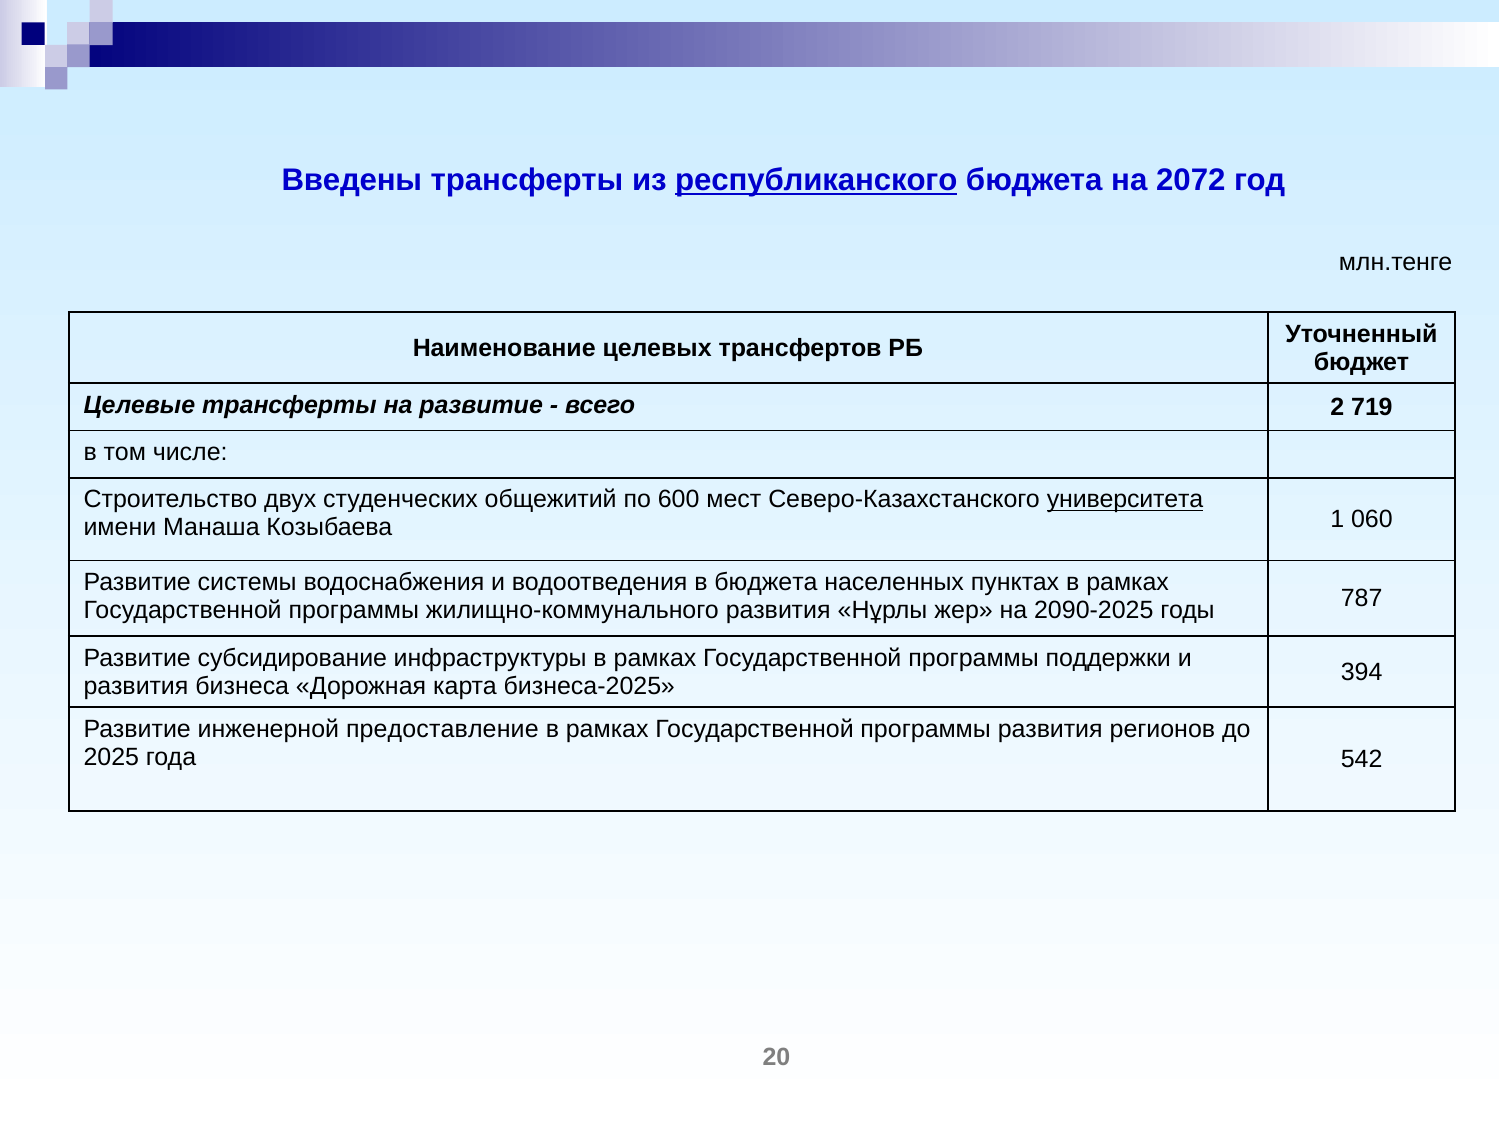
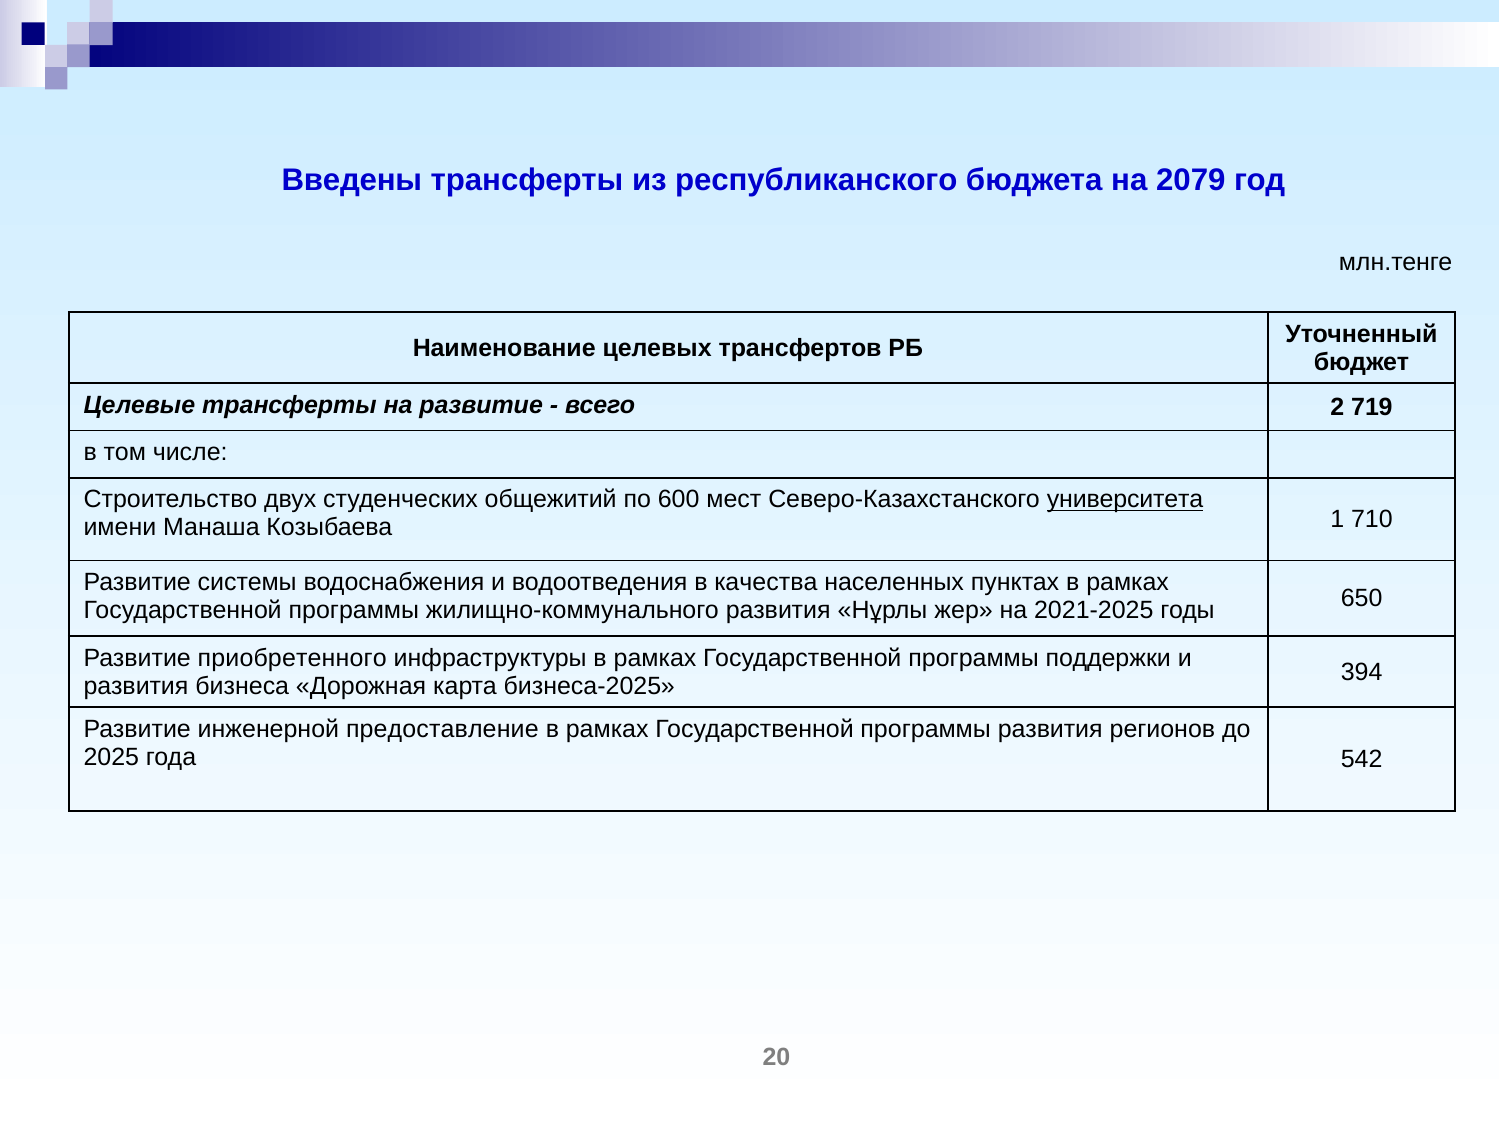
республиканского underline: present -> none
2072: 2072 -> 2079
060: 060 -> 710
в бюджета: бюджета -> качества
2090-2025: 2090-2025 -> 2021-2025
787: 787 -> 650
субсидирование: субсидирование -> приобретенного
